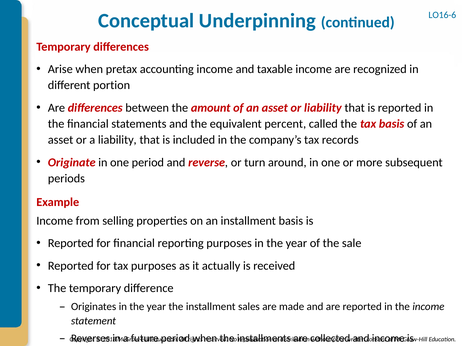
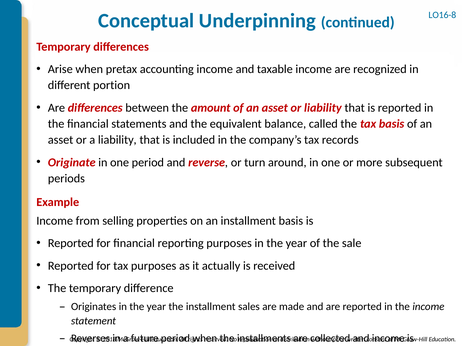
LO16-6: LO16-6 -> LO16-8
percent: percent -> balance
